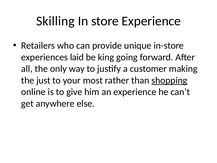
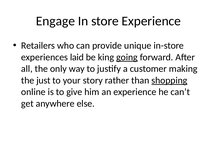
Skilling: Skilling -> Engage
going underline: none -> present
most: most -> story
